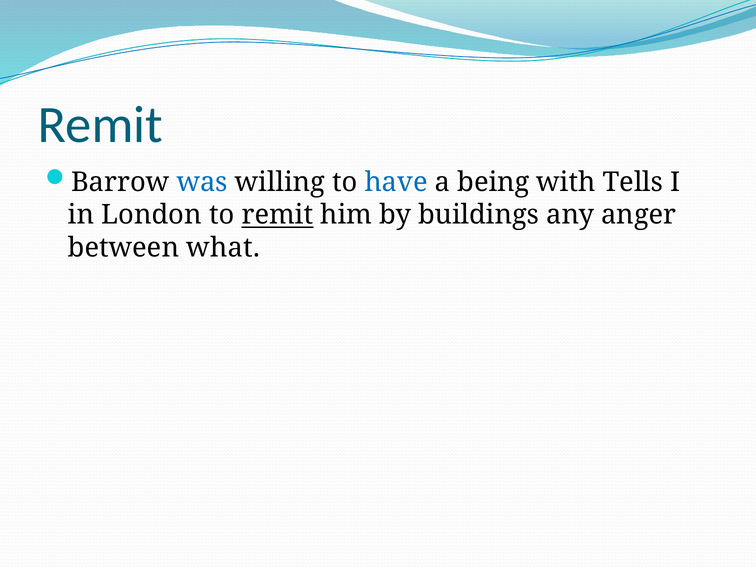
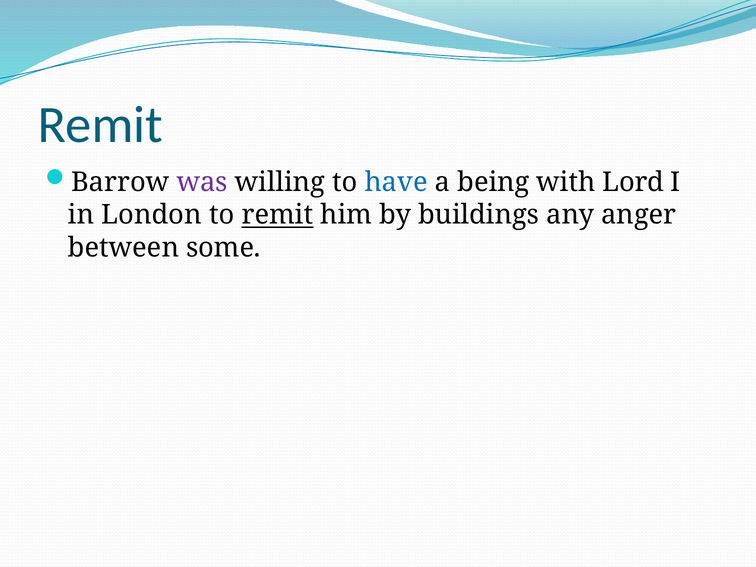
was colour: blue -> purple
Tells: Tells -> Lord
what: what -> some
